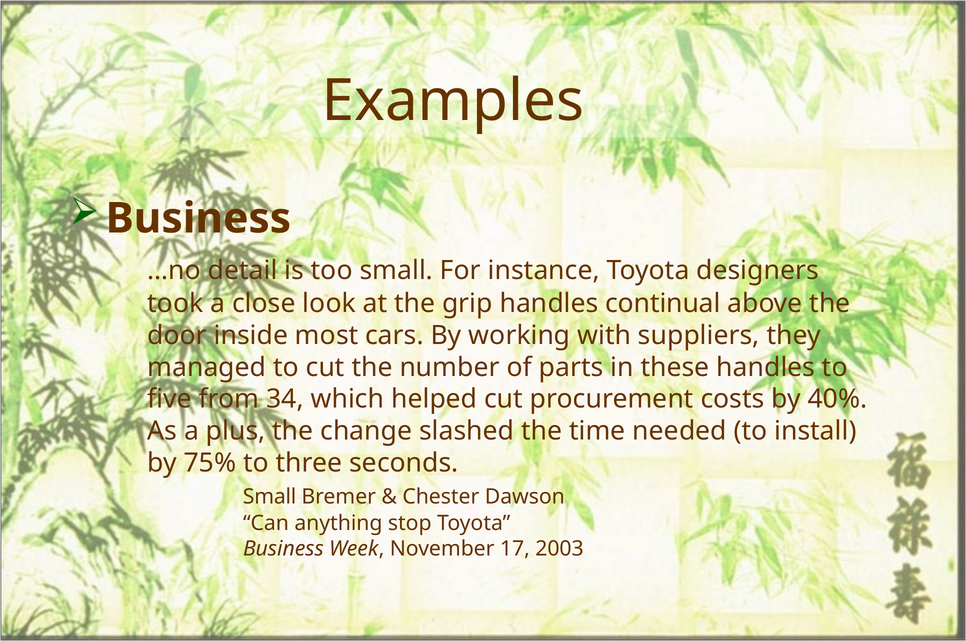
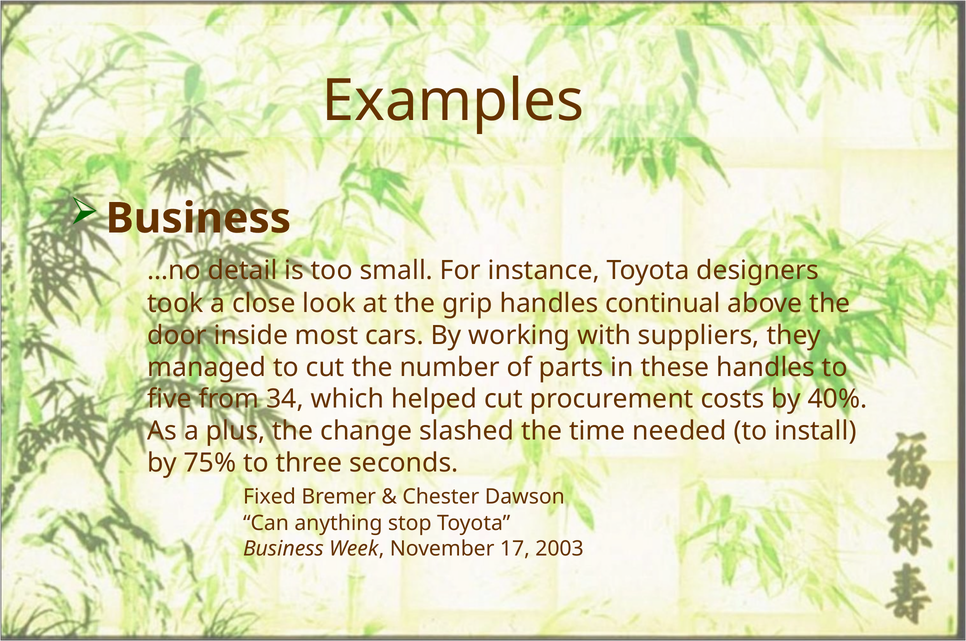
Small at (270, 496): Small -> Fixed
